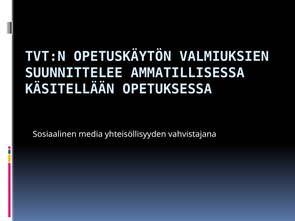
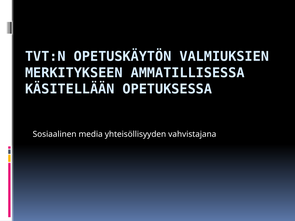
SUUNNITTELEE: SUUNNITTELEE -> MERKITYKSEEN
